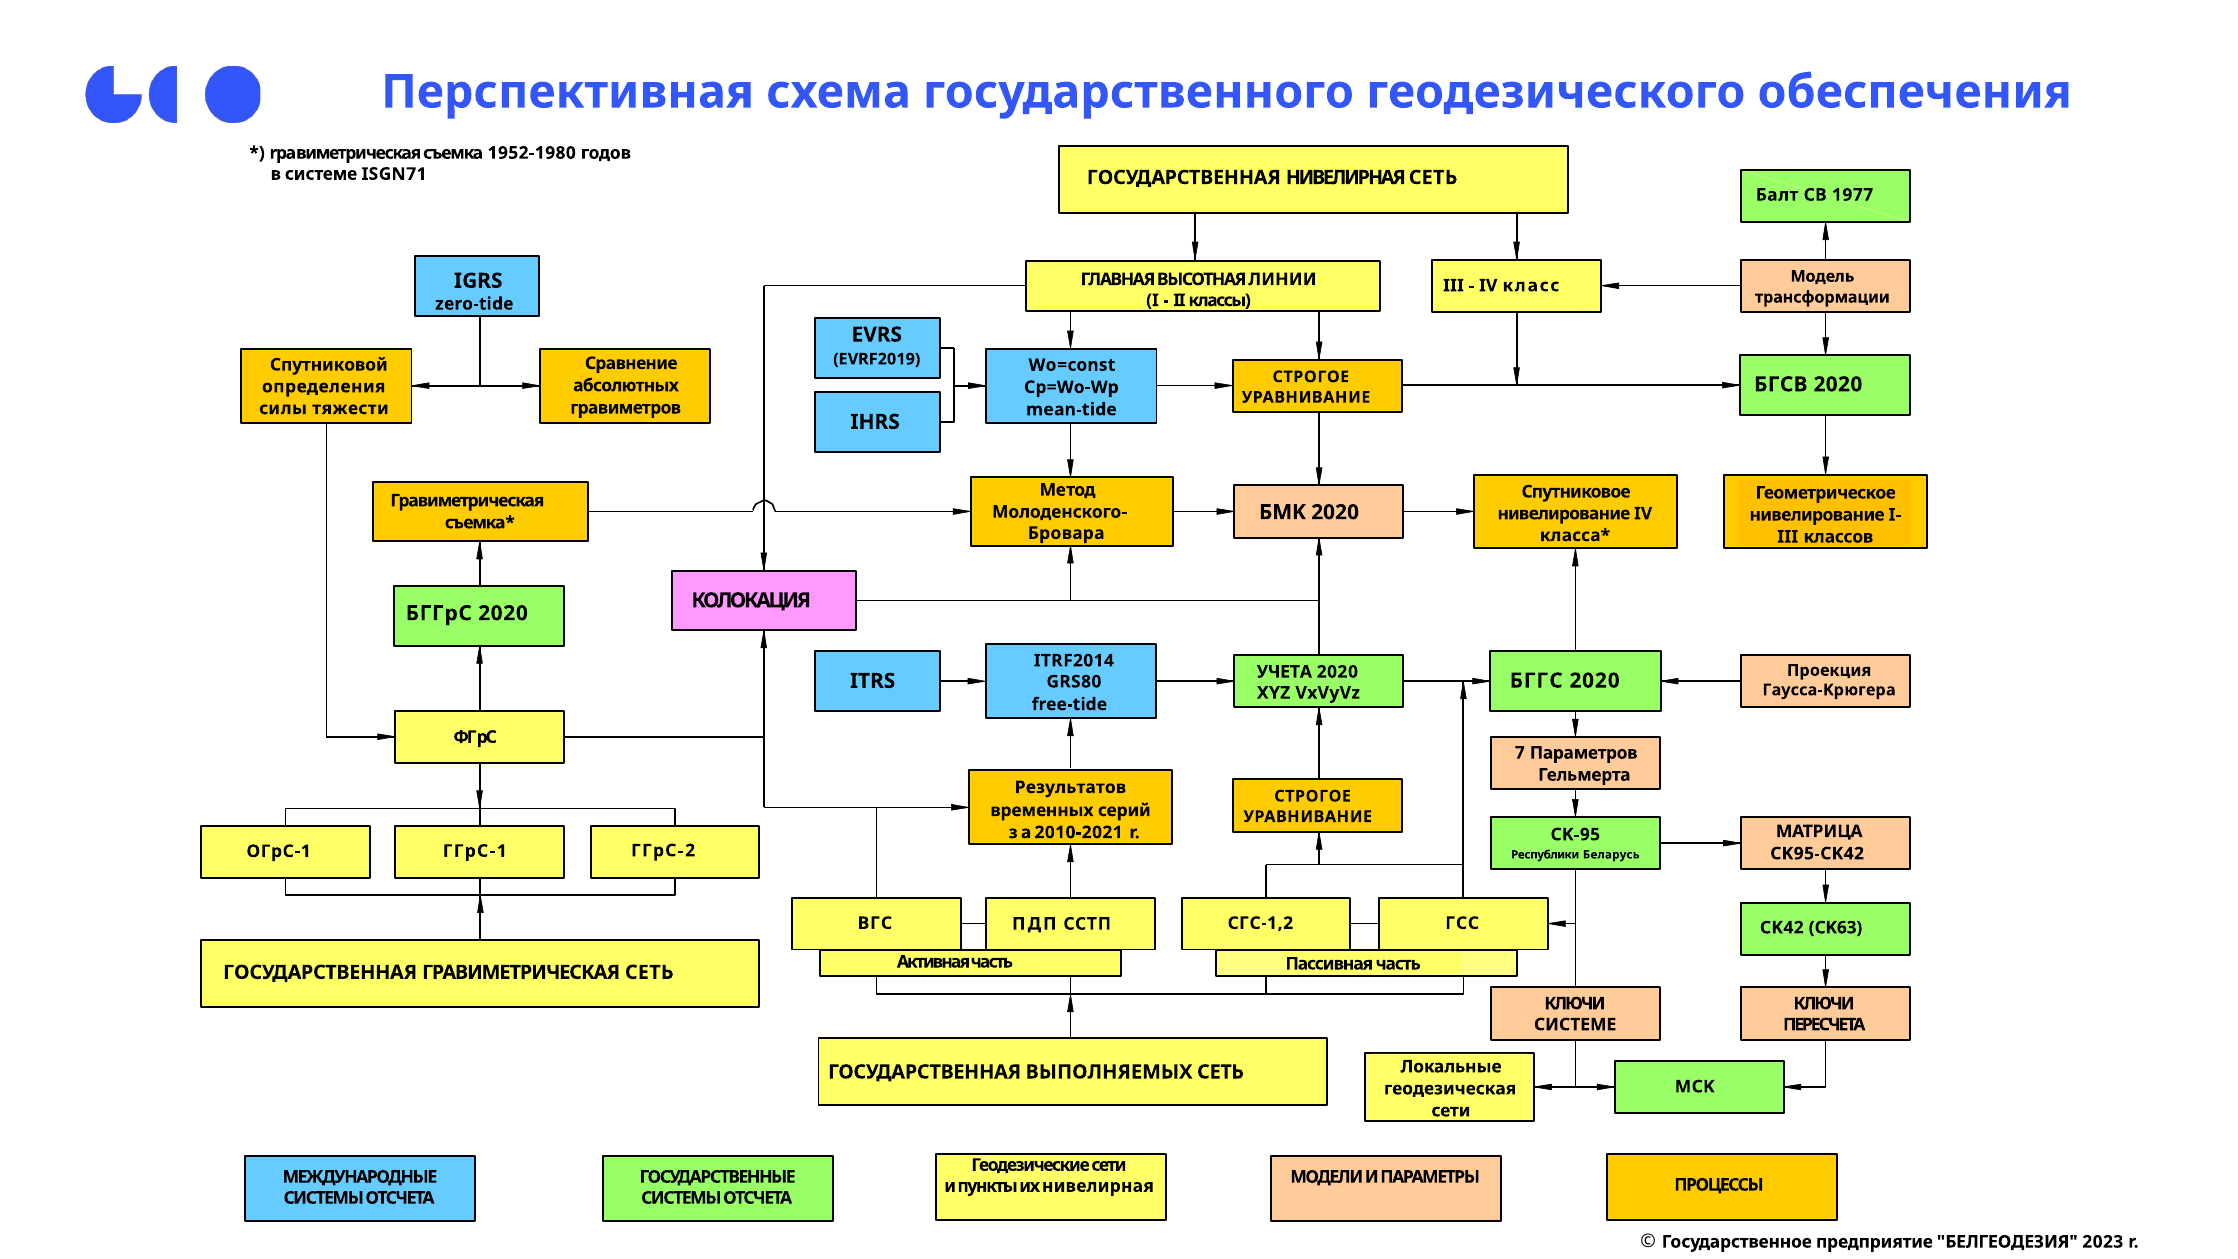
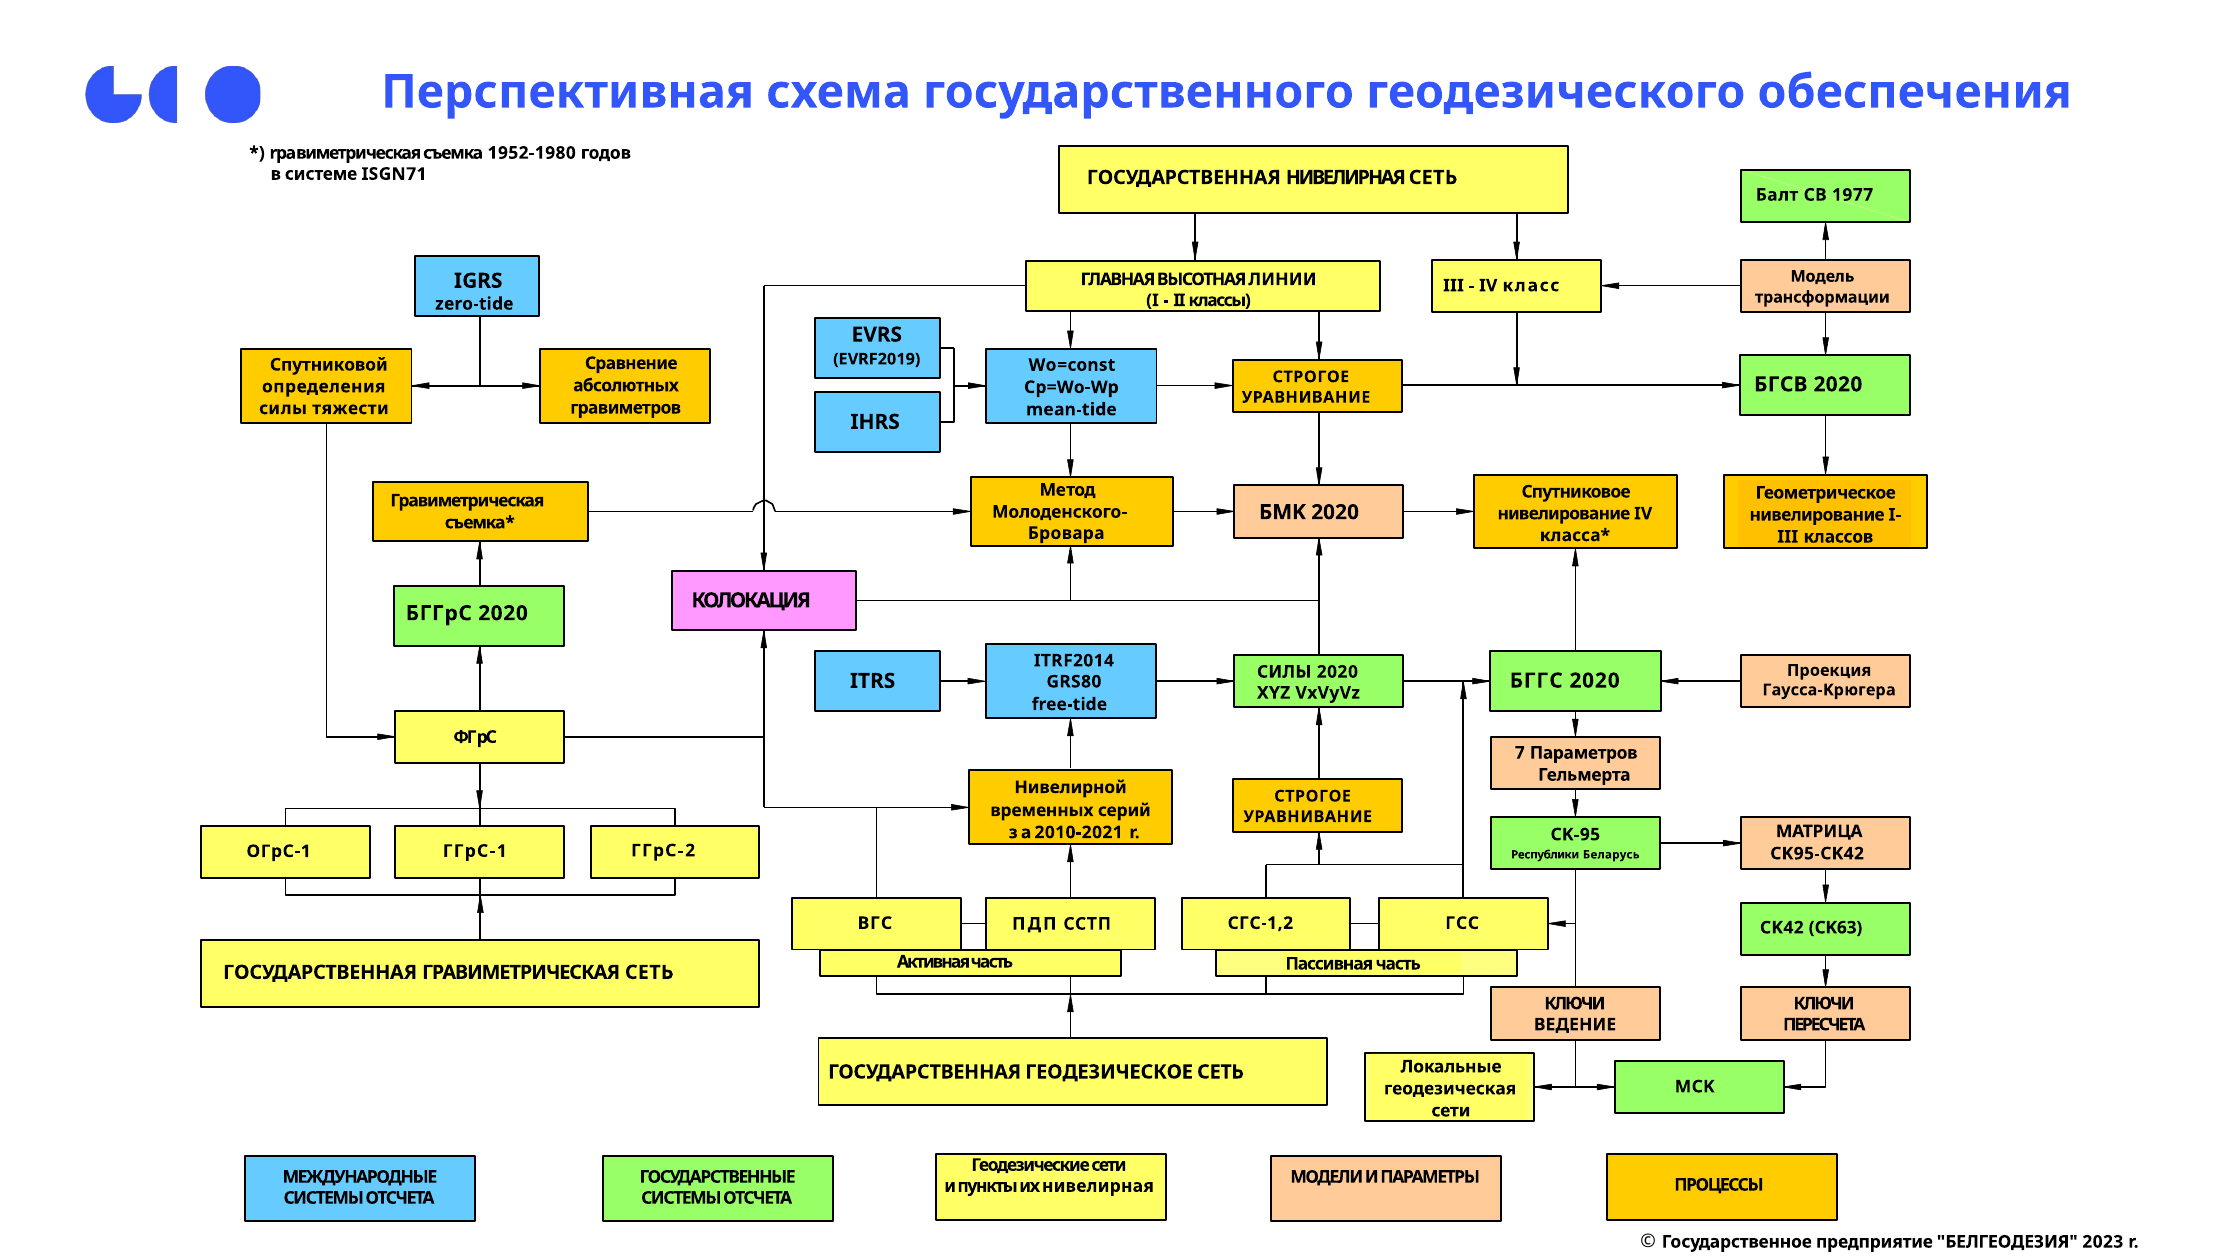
УЧЕТА at (1284, 672): УЧЕТА -> СИЛЫ
Результатов: Результатов -> Нивелирной
СИСТЕМЕ at (1575, 1024): СИСТЕМЕ -> ВЕДЕНИЕ
ВЫПОЛНЯЕМЫХ: ВЫПОЛНЯЕМЫХ -> ГЕОДЕЗИЧЕСКОЕ
